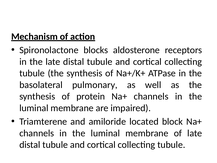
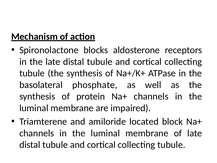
pulmonary: pulmonary -> phosphate
